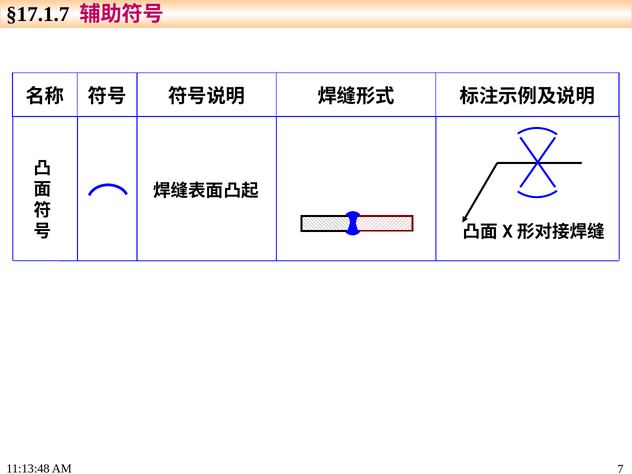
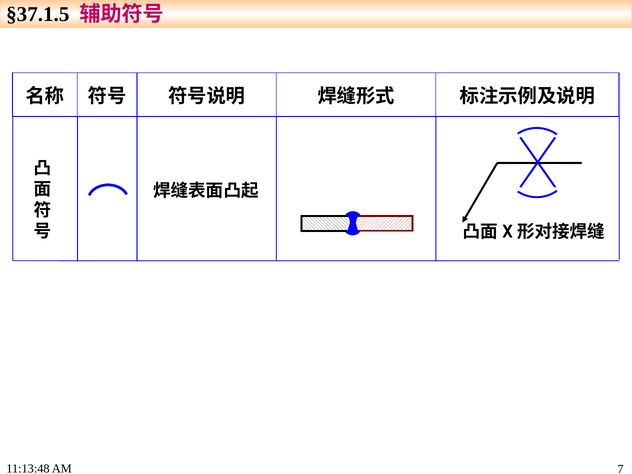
§17.1.7: §17.1.7 -> §37.1.5
